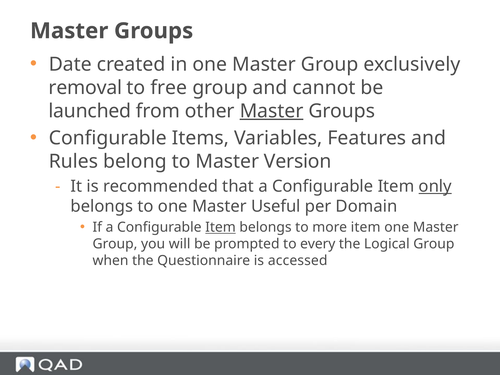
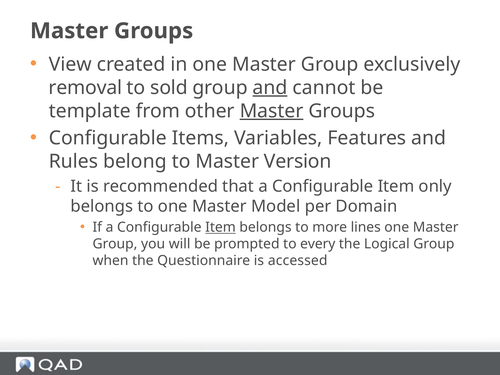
Date: Date -> View
free: free -> sold
and at (270, 88) underline: none -> present
launched: launched -> template
only underline: present -> none
Useful: Useful -> Model
more item: item -> lines
